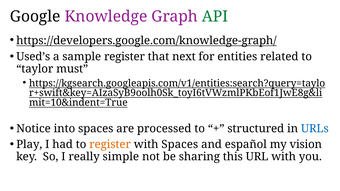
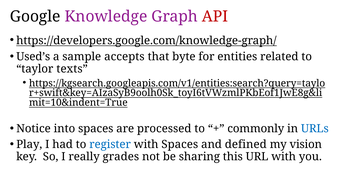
API colour: green -> red
sample register: register -> accepts
next: next -> byte
must: must -> texts
structured: structured -> commonly
register at (110, 145) colour: orange -> blue
español: español -> defined
simple: simple -> grades
